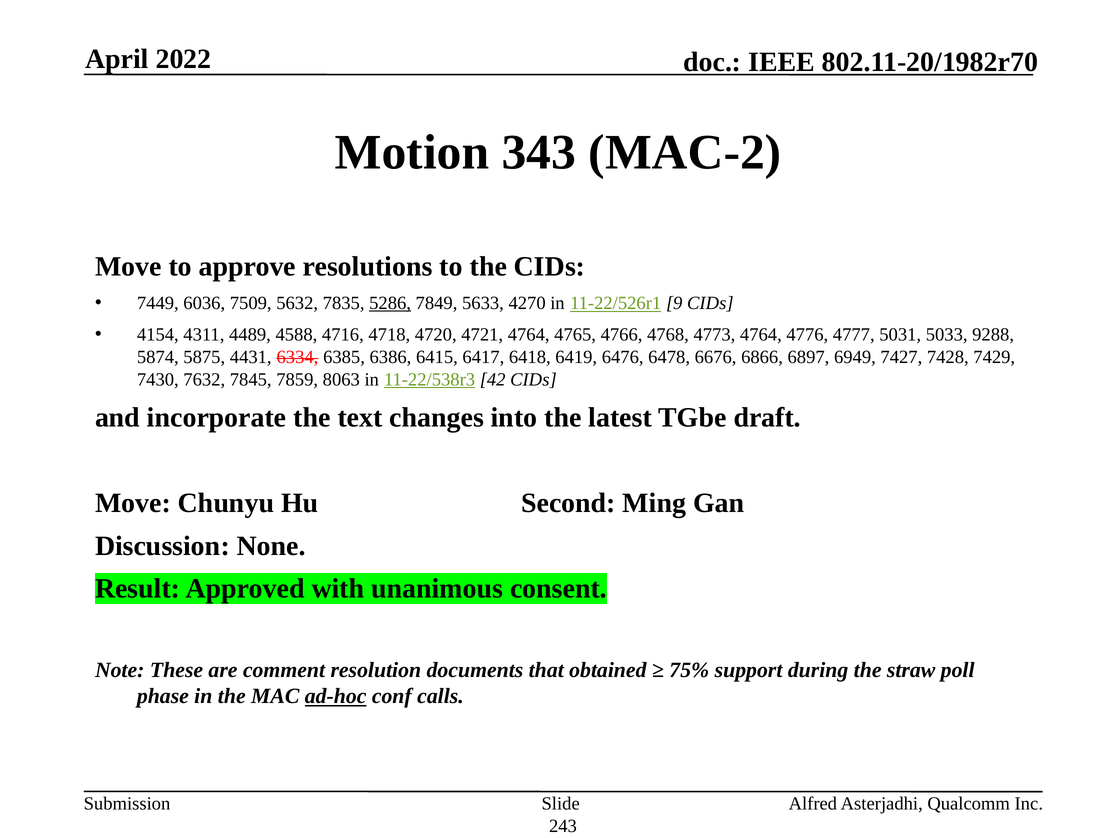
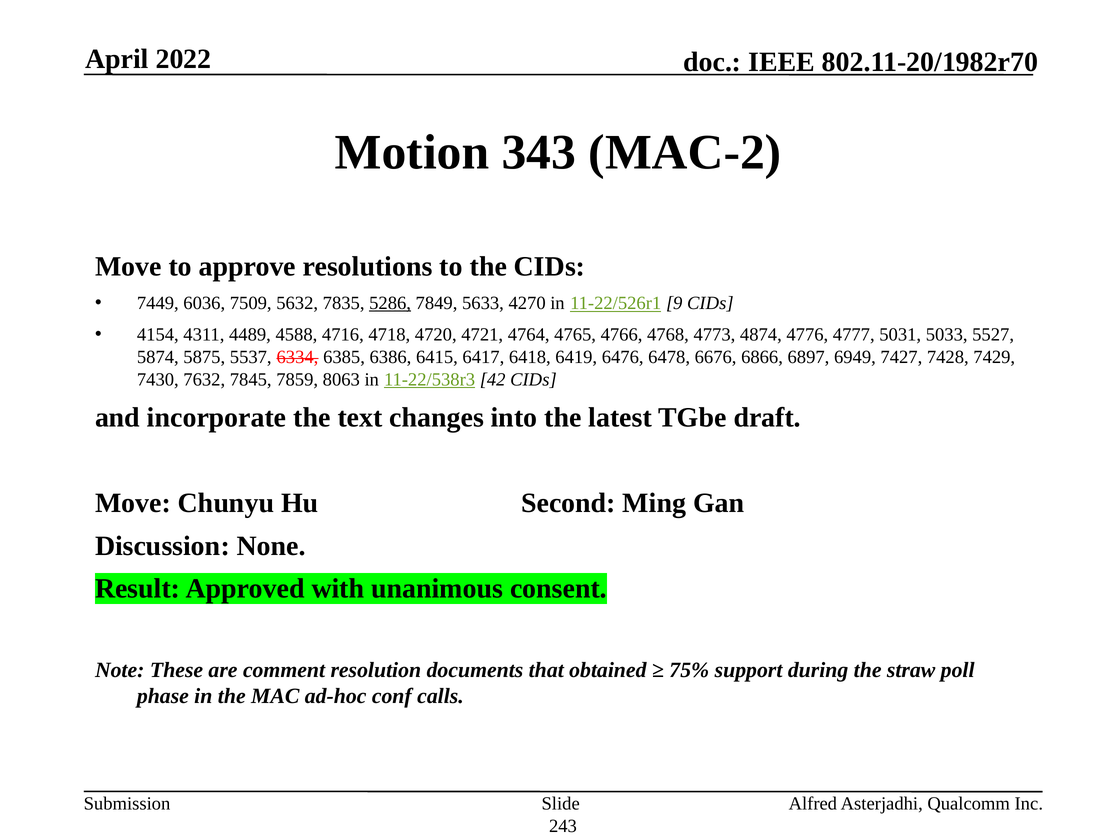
4773 4764: 4764 -> 4874
9288: 9288 -> 5527
4431: 4431 -> 5537
ad-hoc underline: present -> none
